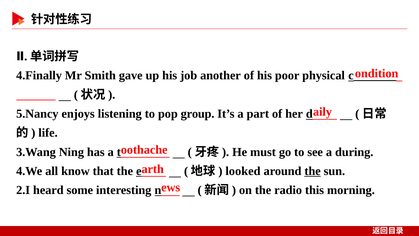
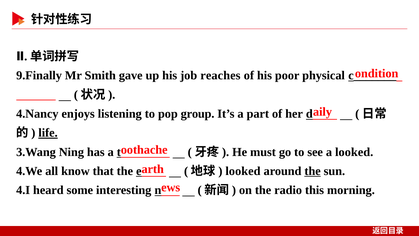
4.Finally: 4.Finally -> 9.Finally
another: another -> reaches
5.Nancy: 5.Nancy -> 4.Nancy
life underline: none -> present
a during: during -> looked
2.I: 2.I -> 4.I
